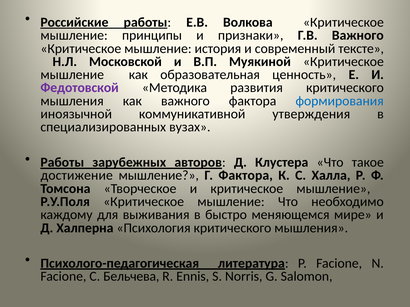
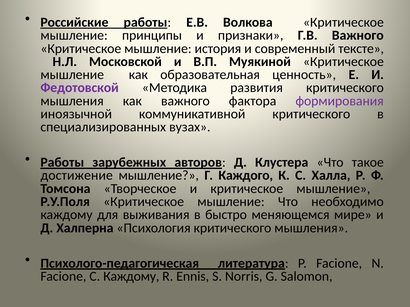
формирования colour: blue -> purple
коммуникативной утверждения: утверждения -> критического
Г Фактора: Фактора -> Каждого
C Бельчева: Бельчева -> Каждому
